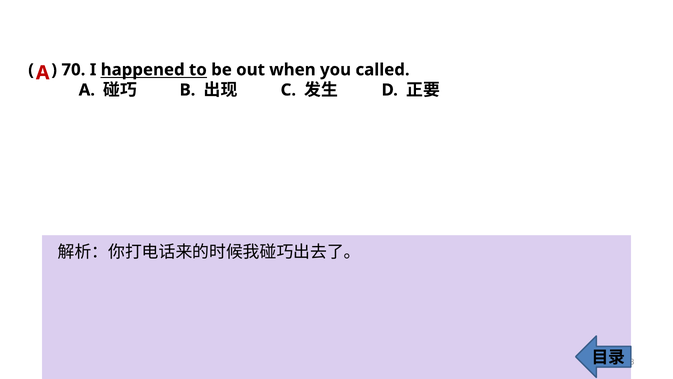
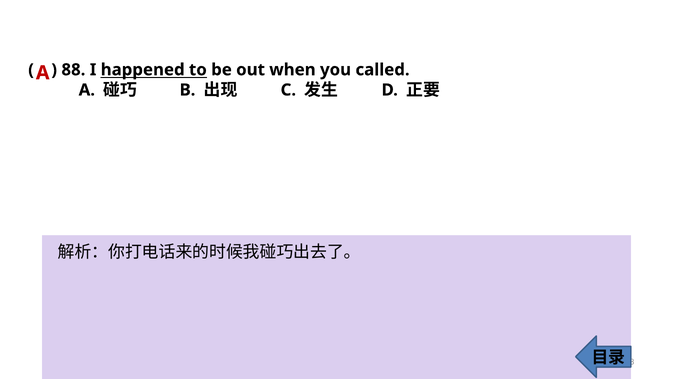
70: 70 -> 88
